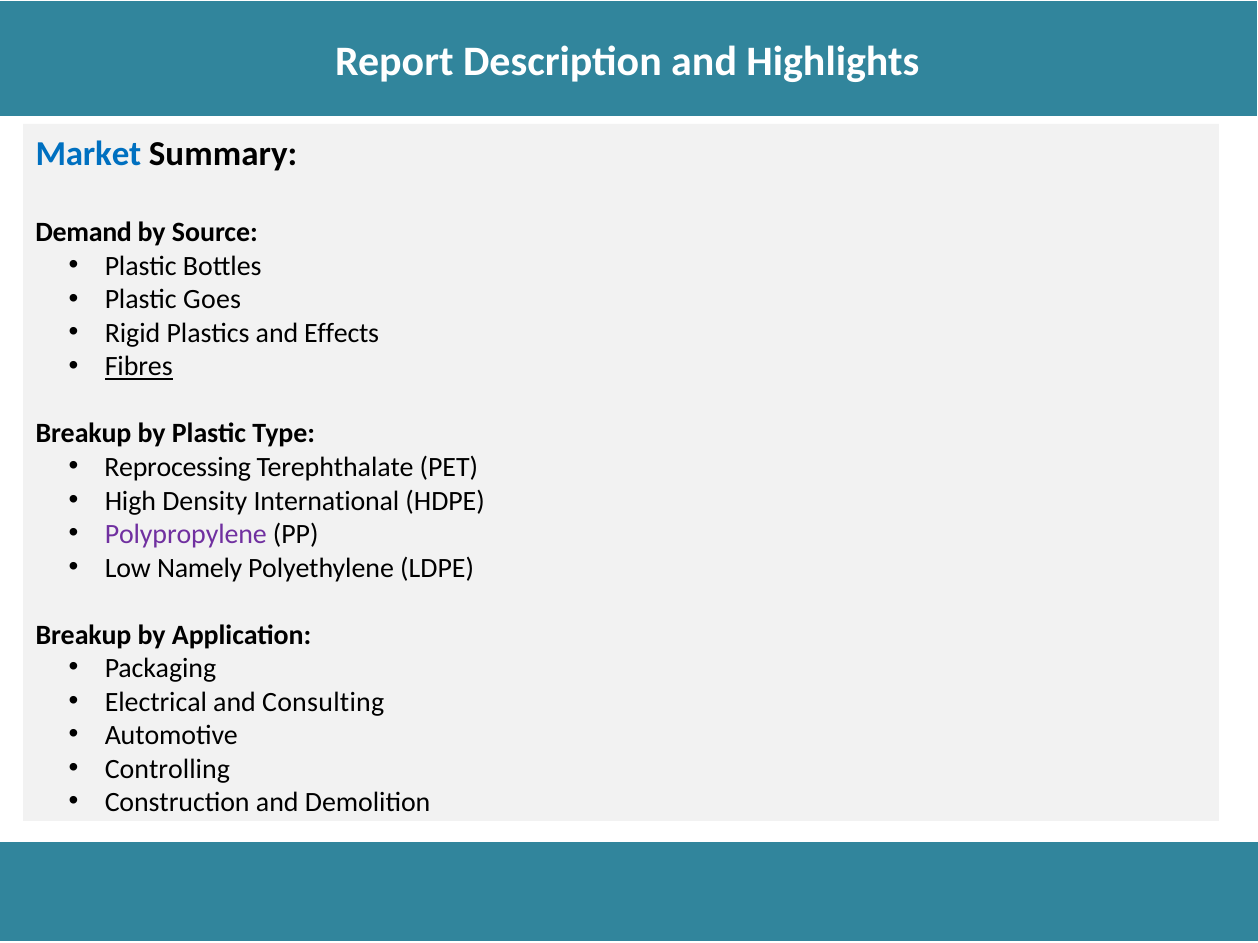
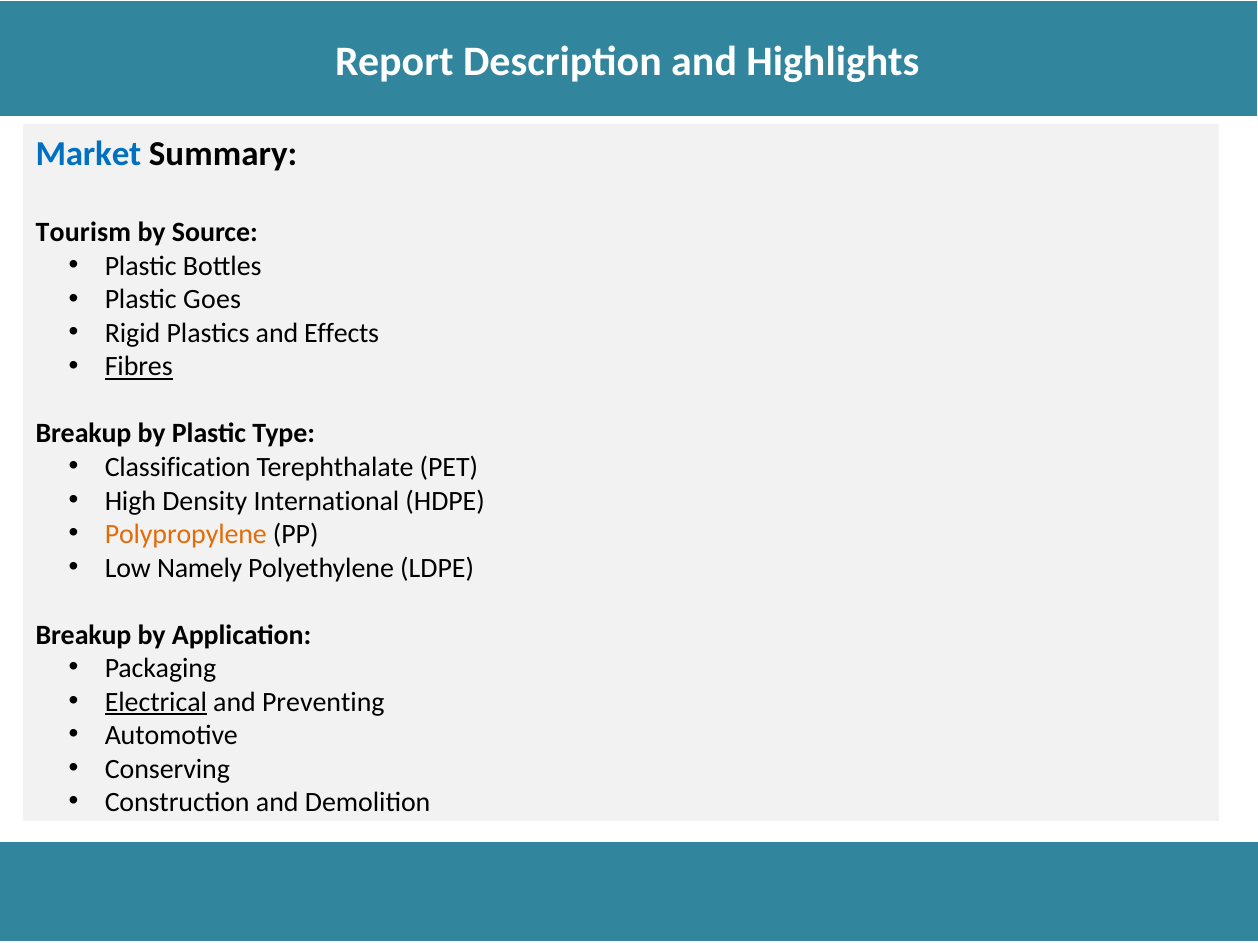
Demand: Demand -> Tourism
Reprocessing: Reprocessing -> Classification
Polypropylene colour: purple -> orange
Electrical underline: none -> present
Consulting: Consulting -> Preventing
Controlling: Controlling -> Conserving
